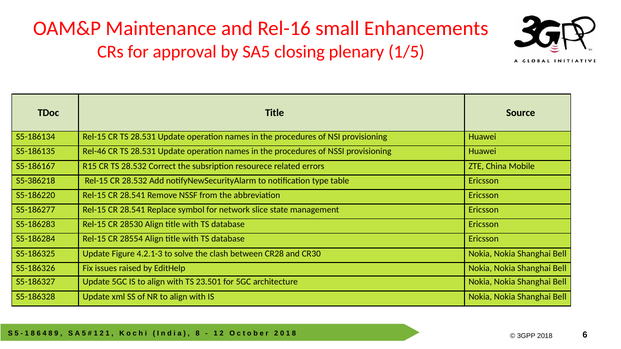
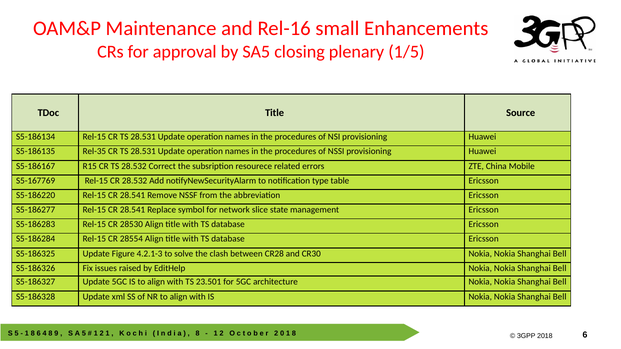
Rel-46: Rel-46 -> Rel-35
S5-386218: S5-386218 -> S5-167769
